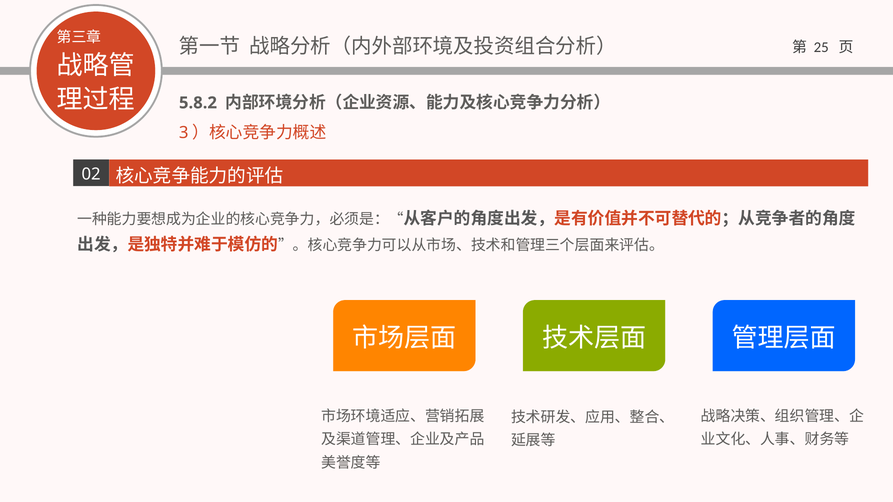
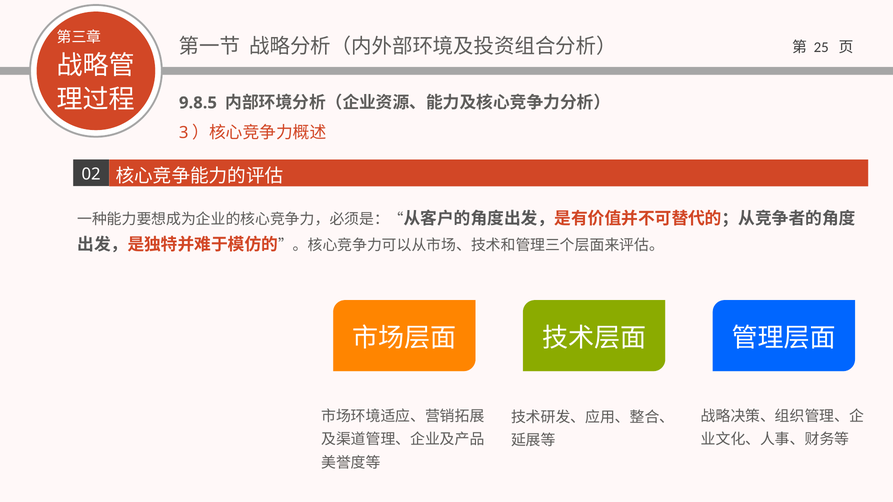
5.8.2: 5.8.2 -> 9.8.5
